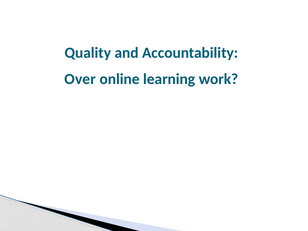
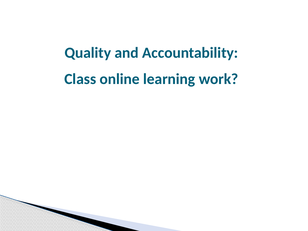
Over: Over -> Class
